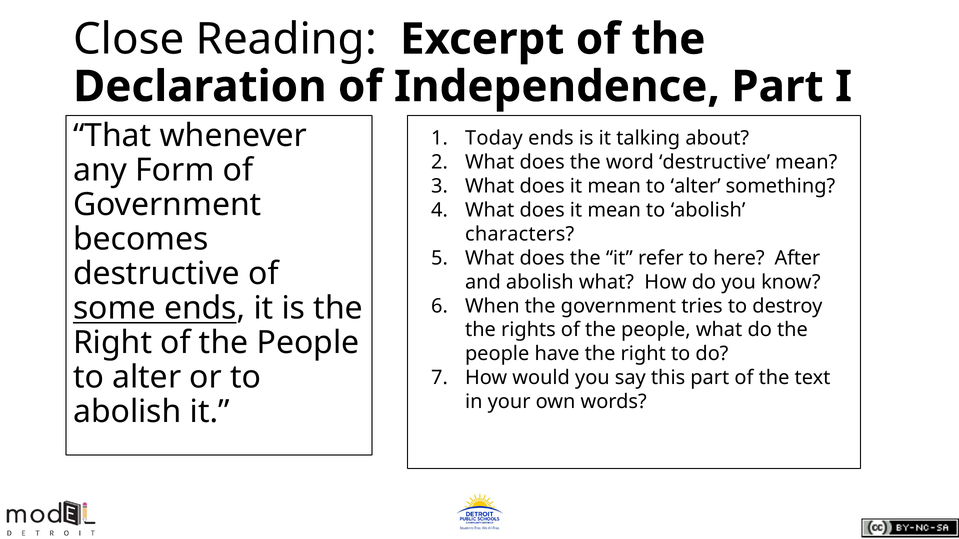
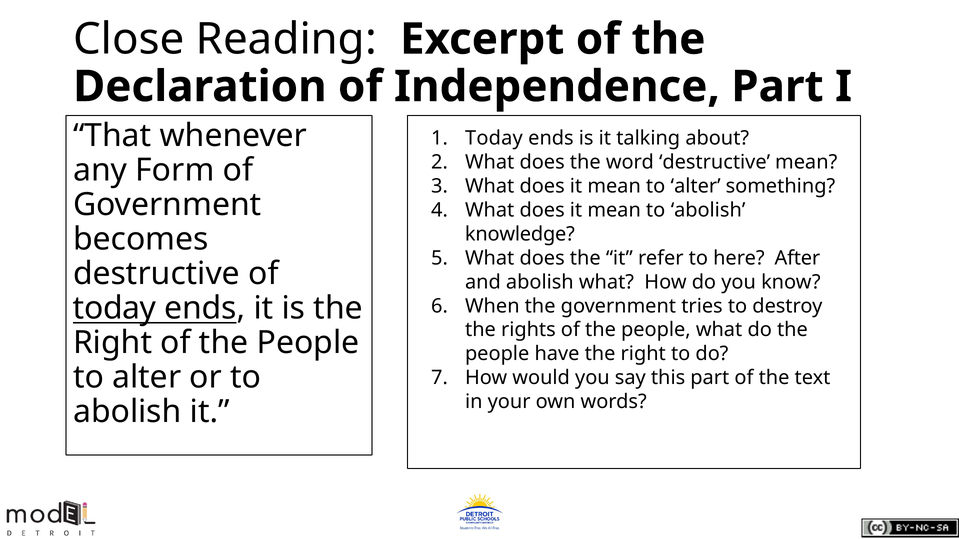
characters: characters -> knowledge
some at (114, 309): some -> today
